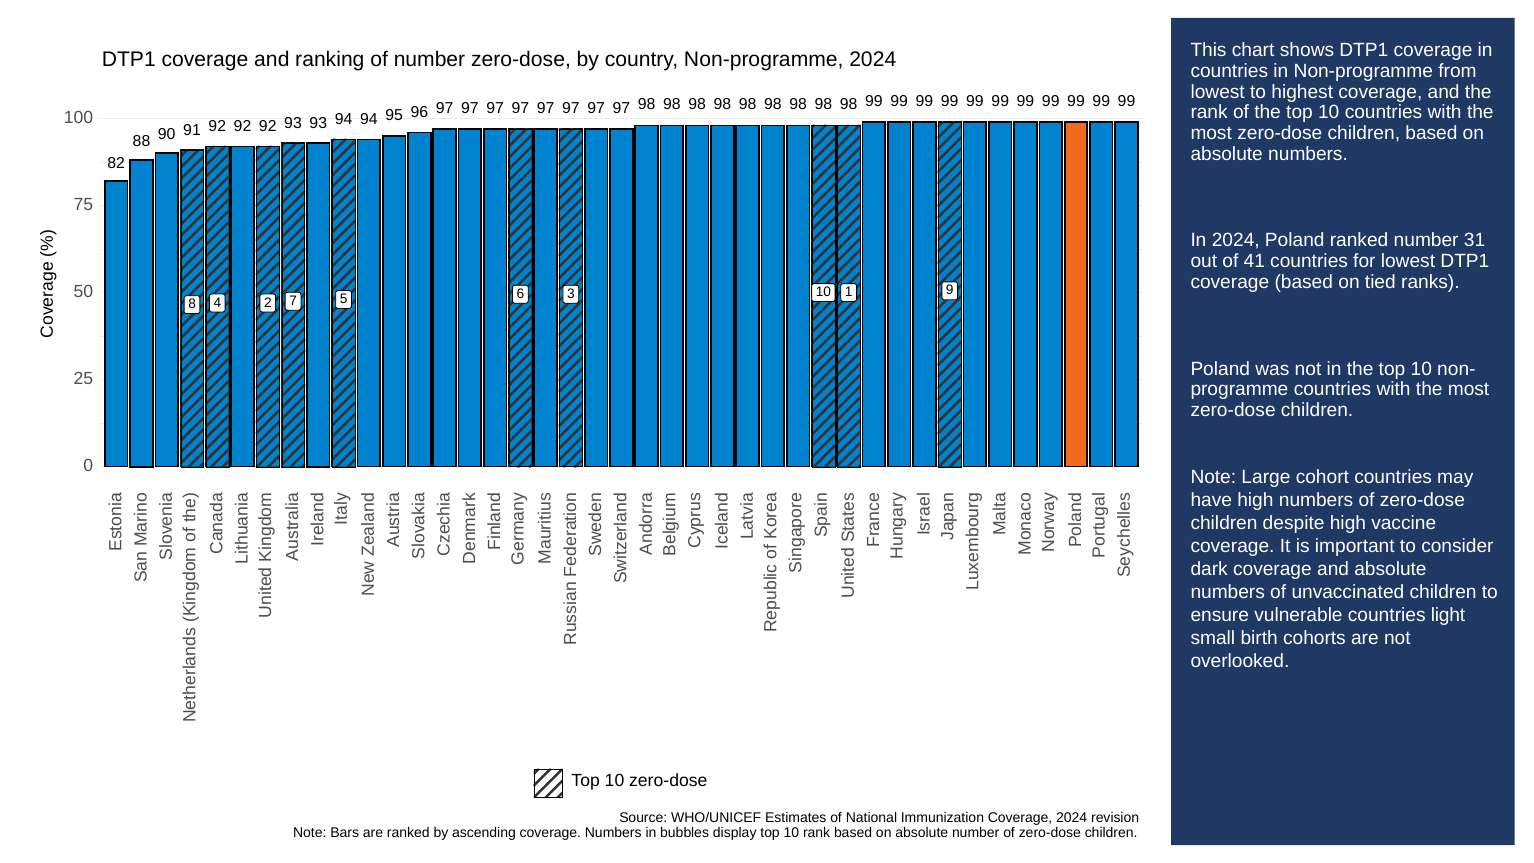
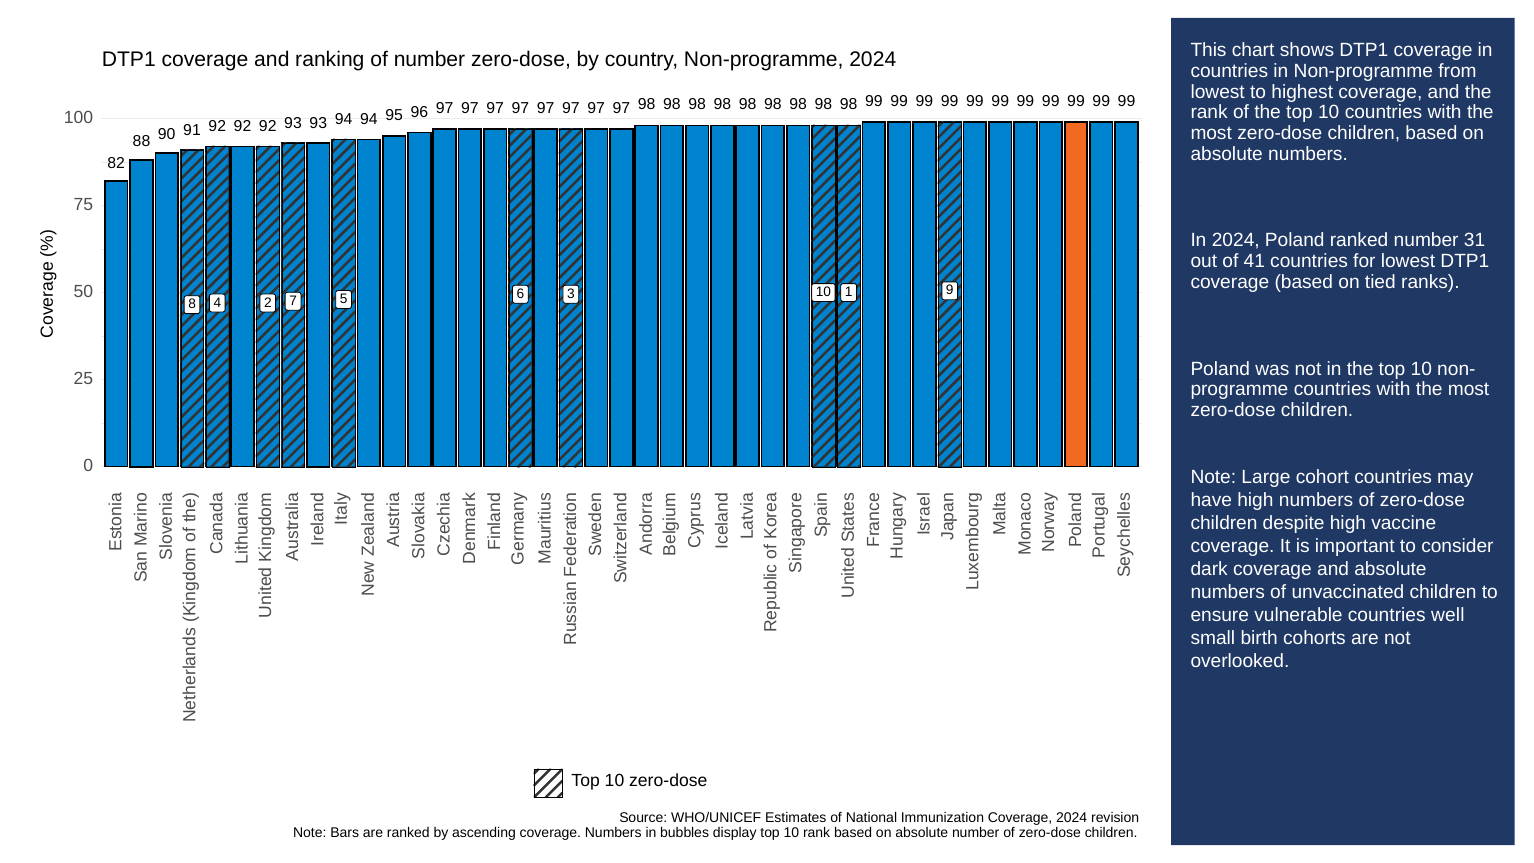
light: light -> well
